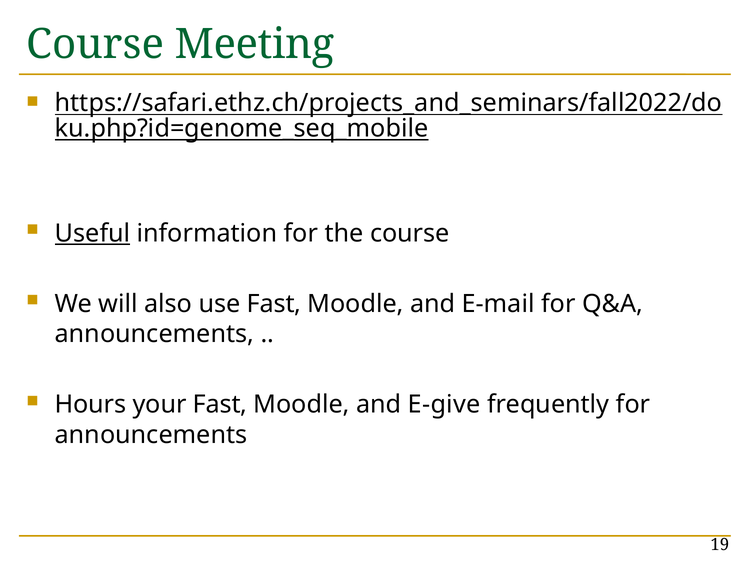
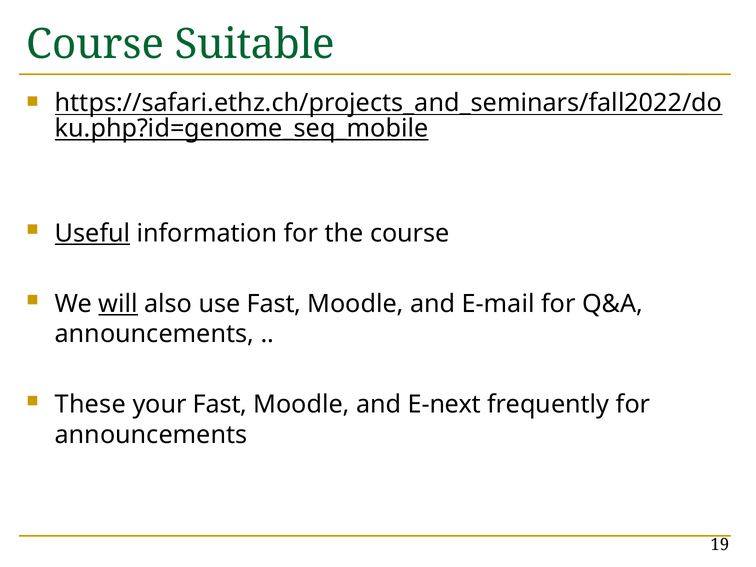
Meeting: Meeting -> Suitable
will underline: none -> present
Hours: Hours -> These
E-give: E-give -> E-next
